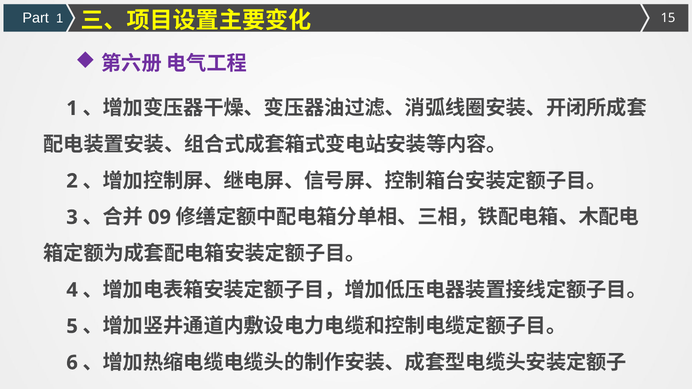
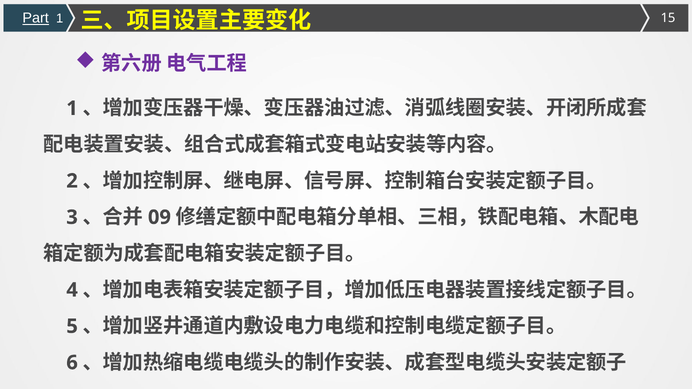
Part underline: none -> present
